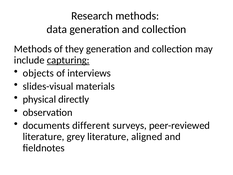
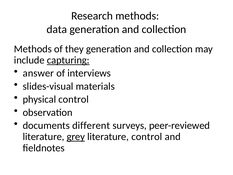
objects: objects -> answer
physical directly: directly -> control
grey underline: none -> present
literature aligned: aligned -> control
